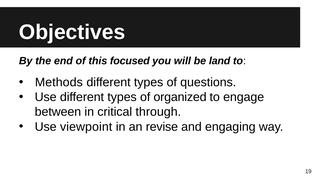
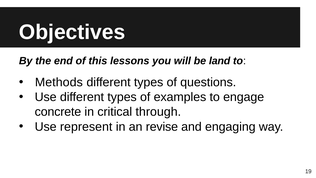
focused: focused -> lessons
organized: organized -> examples
between: between -> concrete
viewpoint: viewpoint -> represent
